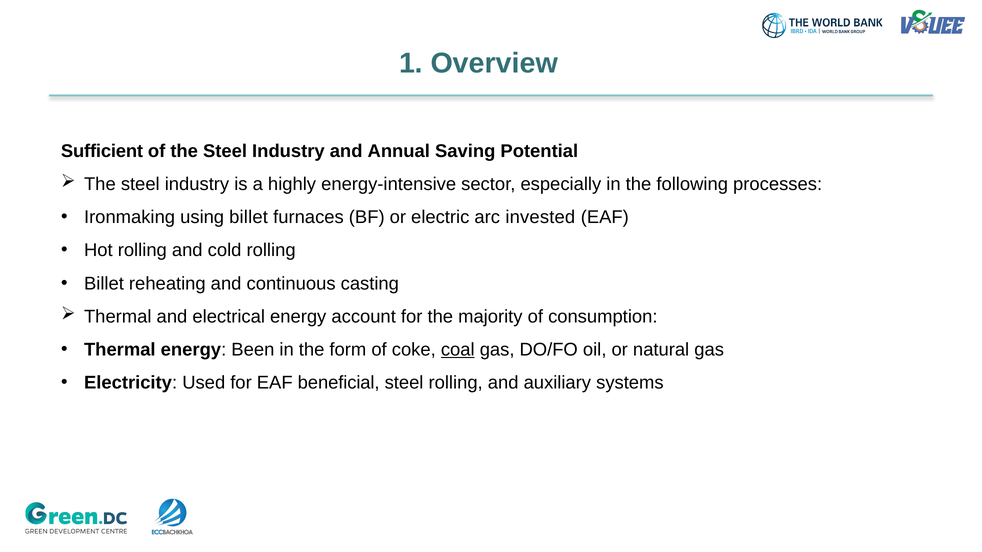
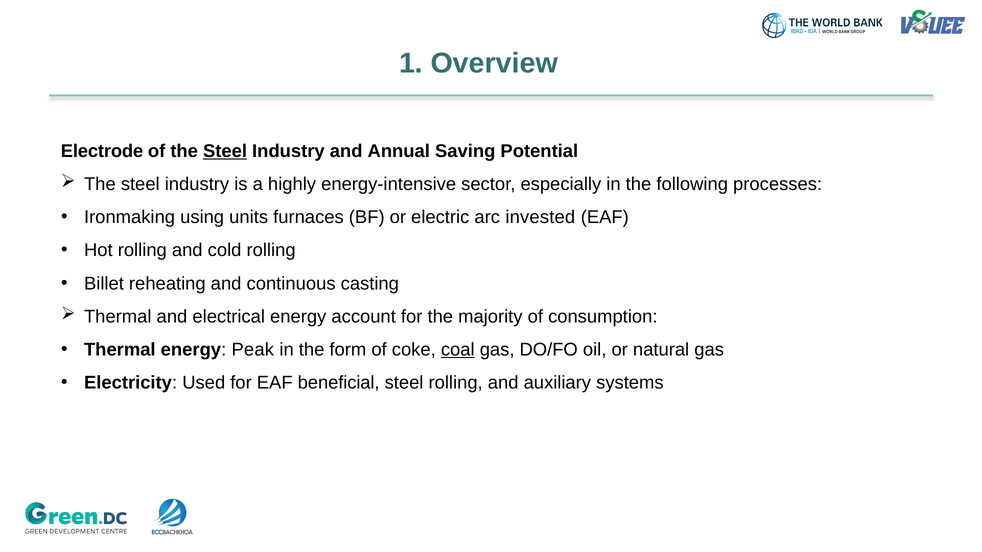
Sufficient: Sufficient -> Electrode
Steel at (225, 151) underline: none -> present
using billet: billet -> units
Been: Been -> Peak
